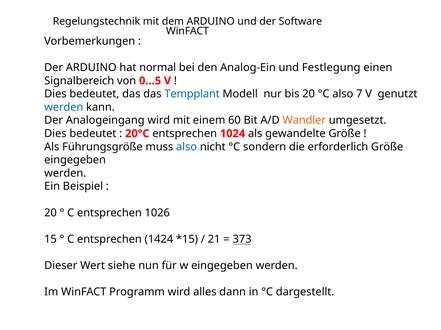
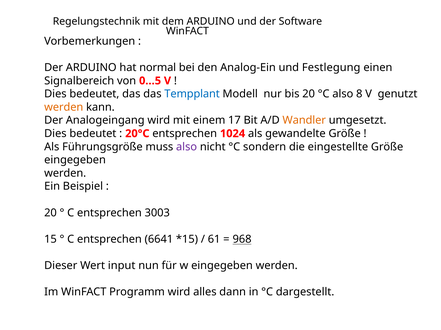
7: 7 -> 8
werden at (64, 107) colour: blue -> orange
60: 60 -> 17
also at (187, 147) colour: blue -> purple
erforderlich: erforderlich -> eingestellte
1026: 1026 -> 3003
1424: 1424 -> 6641
21: 21 -> 61
373: 373 -> 968
siehe: siehe -> input
